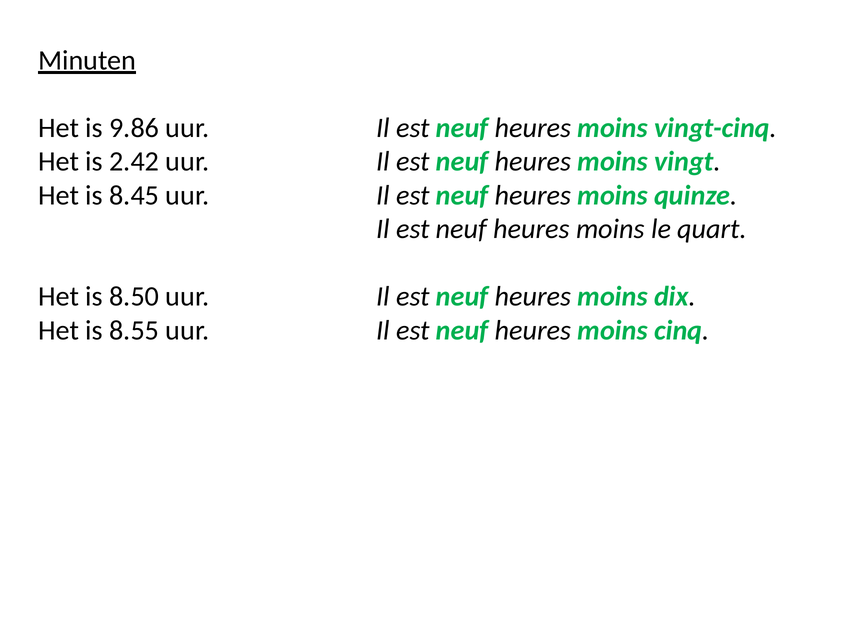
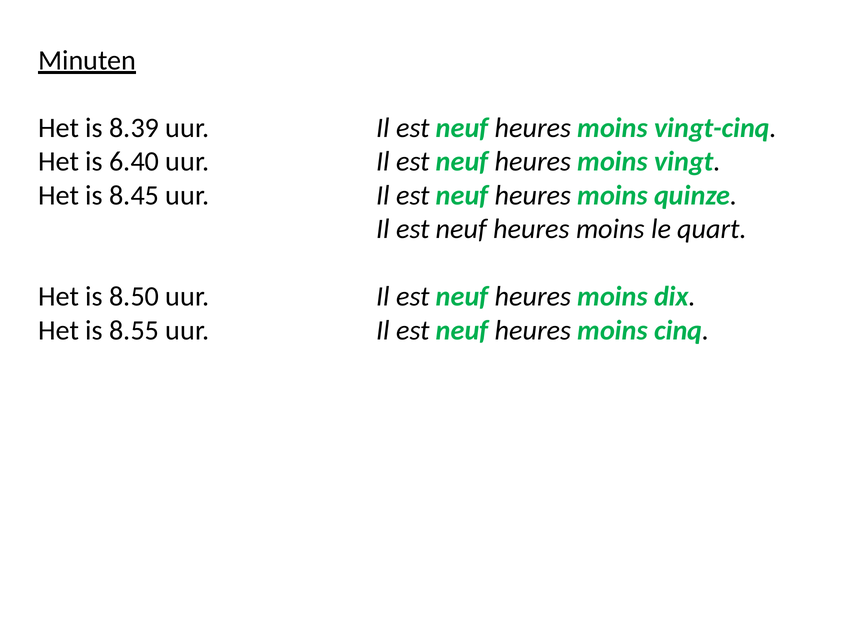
9.86: 9.86 -> 8.39
2.42: 2.42 -> 6.40
